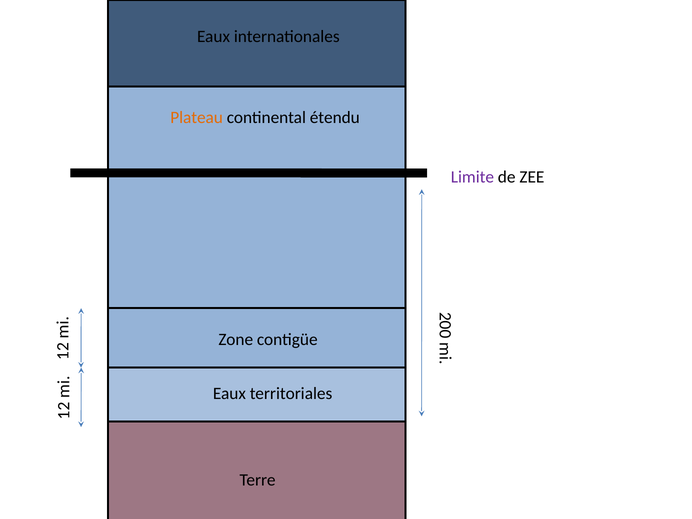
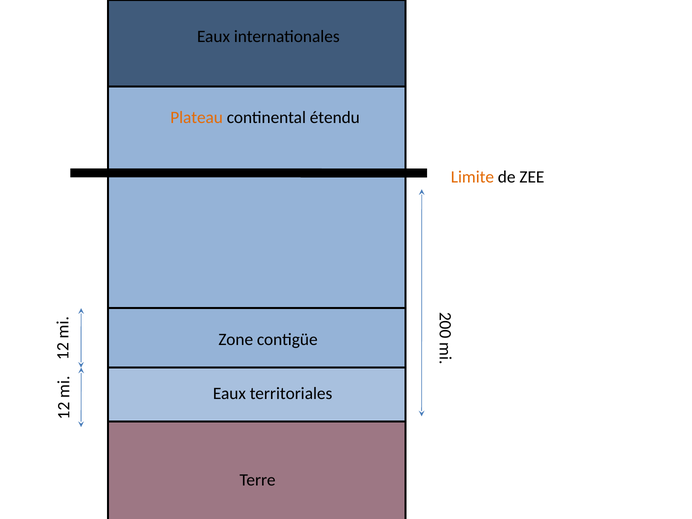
Limite colour: purple -> orange
